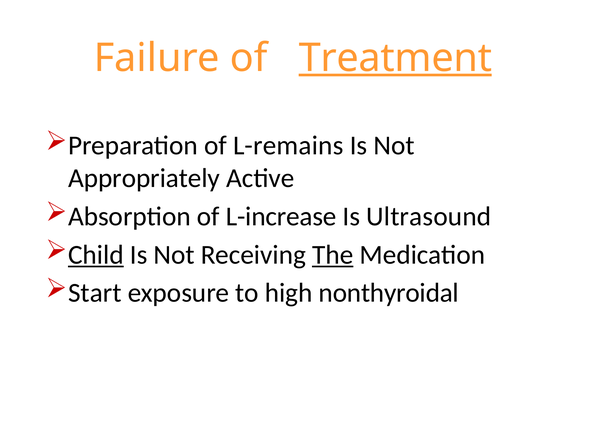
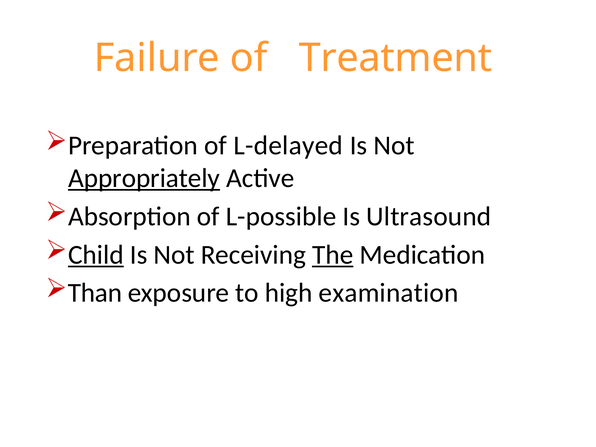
Treatment underline: present -> none
L-remains: L-remains -> L-delayed
Appropriately underline: none -> present
L-increase: L-increase -> L-possible
Start: Start -> Than
nonthyroidal: nonthyroidal -> examination
